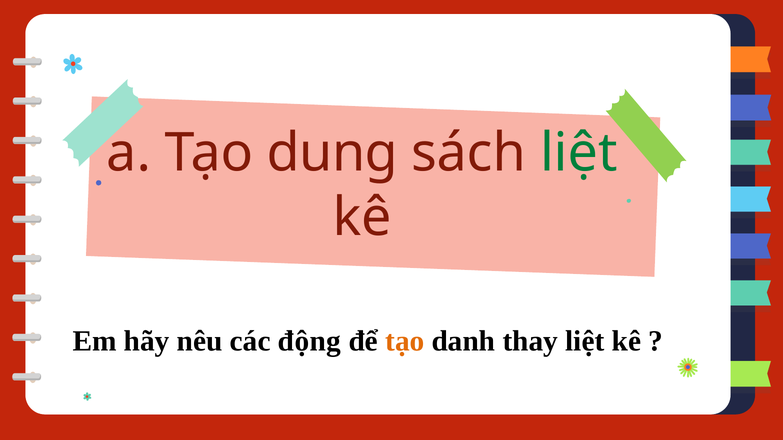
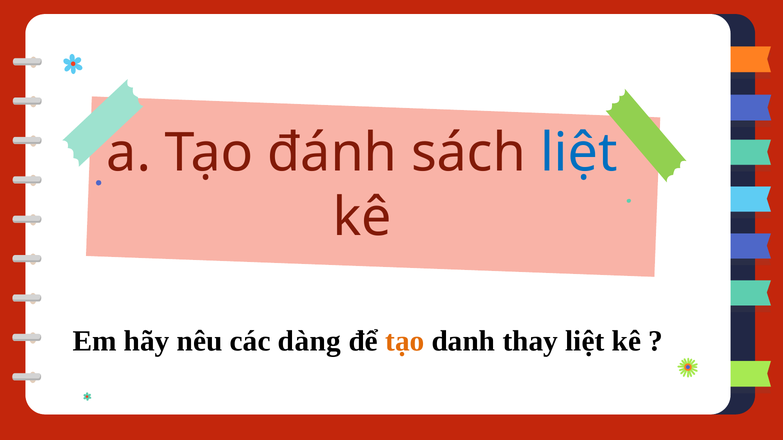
dung: dung -> đánh
liệt at (579, 153) colour: green -> blue
động: động -> dàng
